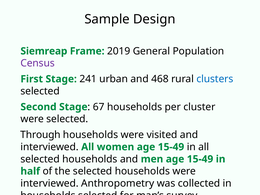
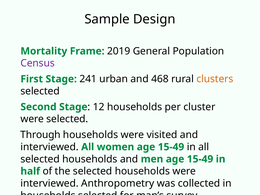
Siemreap: Siemreap -> Mortality
clusters colour: blue -> orange
67: 67 -> 12
